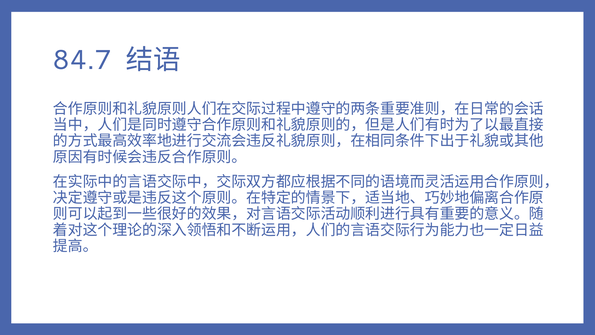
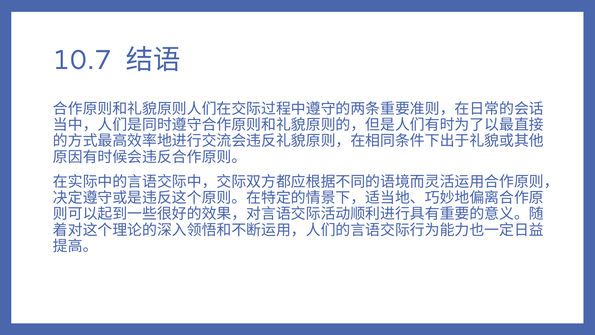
84.7: 84.7 -> 10.7
